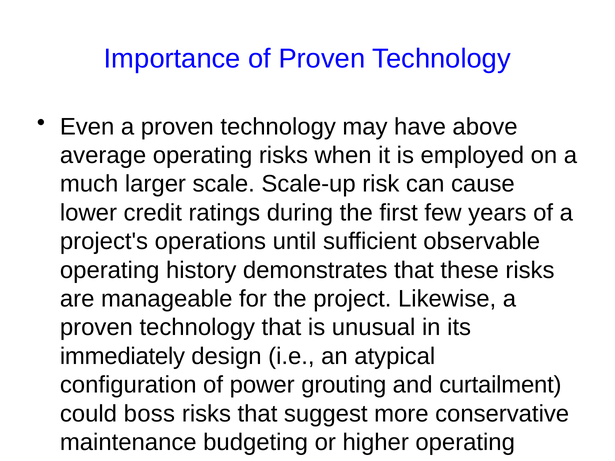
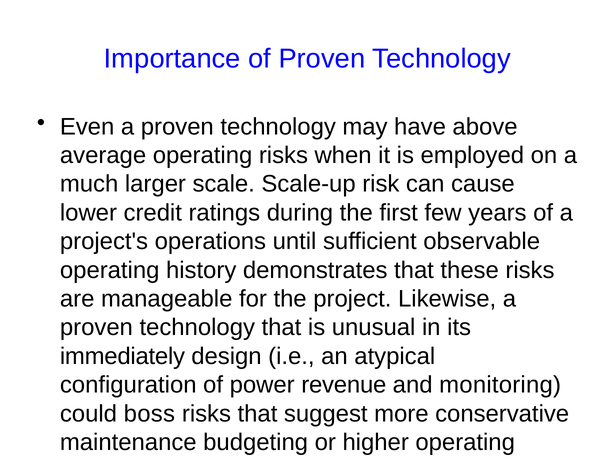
grouting: grouting -> revenue
curtailment: curtailment -> monitoring
